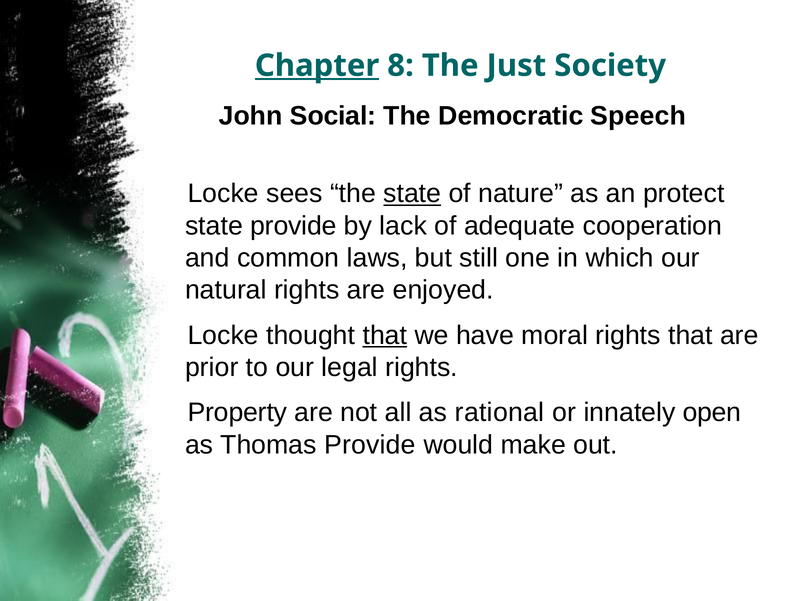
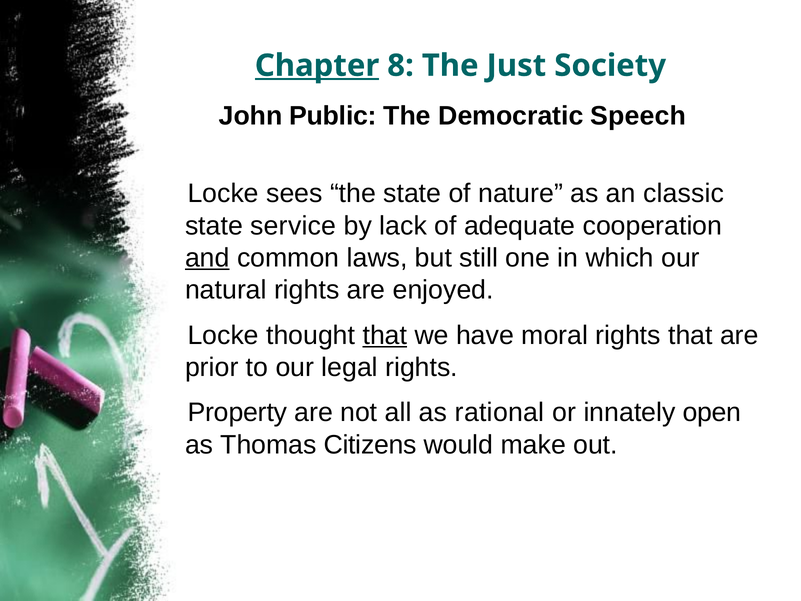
Social: Social -> Public
state at (412, 194) underline: present -> none
protect: protect -> classic
state provide: provide -> service
and underline: none -> present
Thomas Provide: Provide -> Citizens
